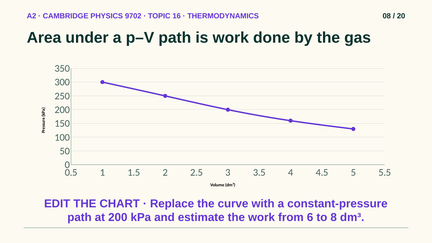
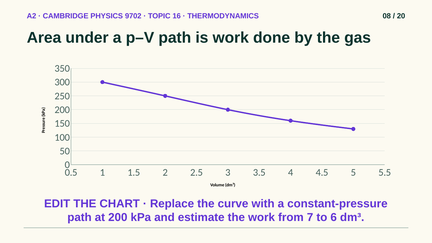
6: 6 -> 7
8: 8 -> 6
